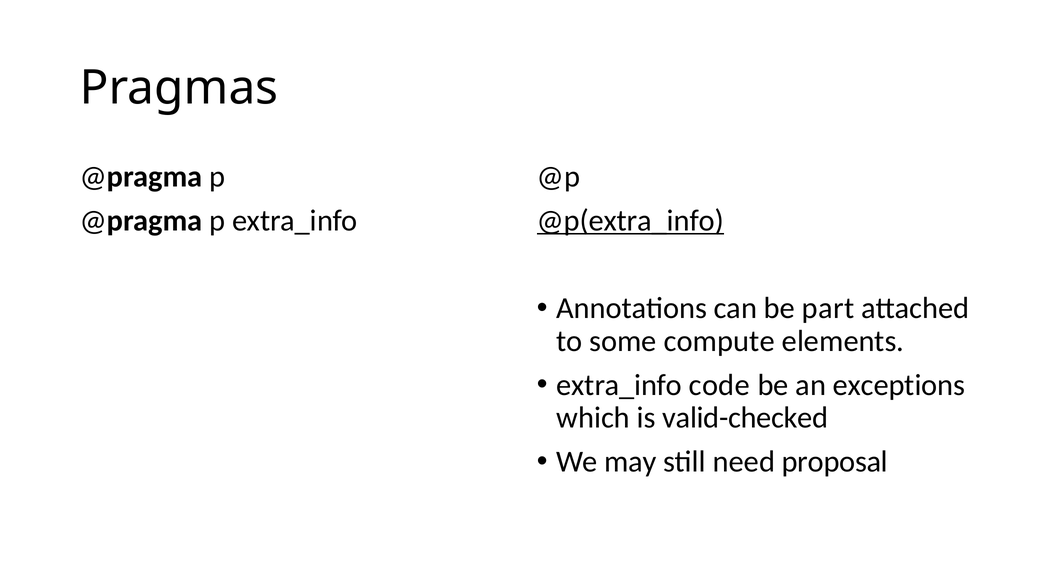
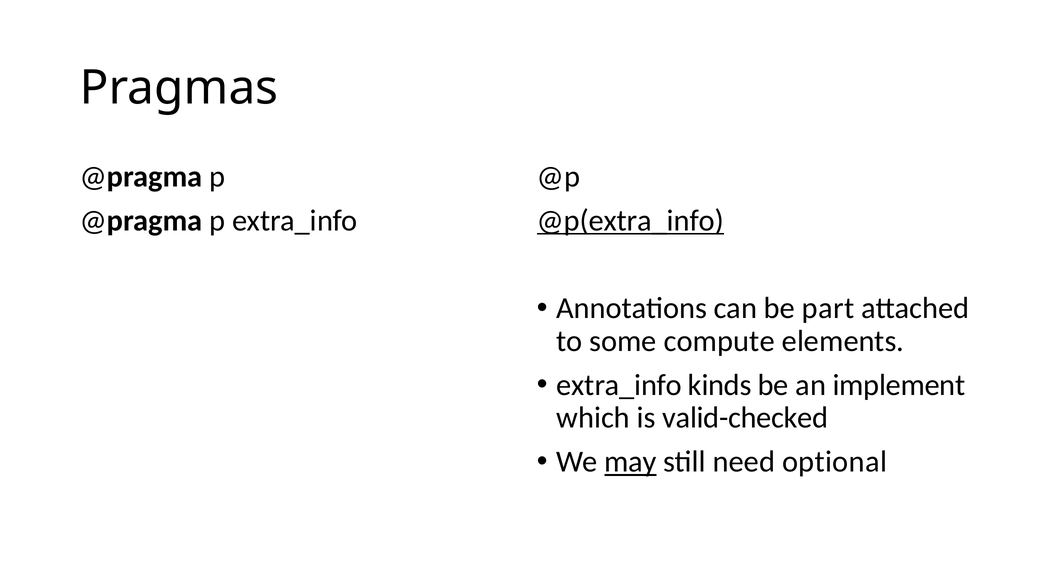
code: code -> kinds
exceptions: exceptions -> implement
may underline: none -> present
proposal: proposal -> optional
